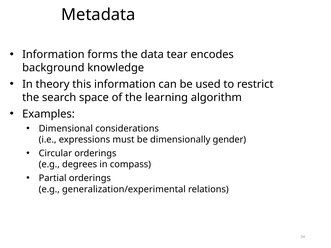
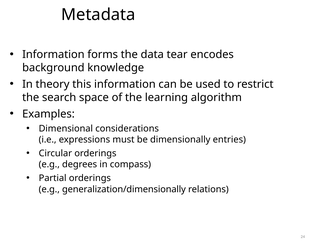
gender: gender -> entries
generalization/experimental: generalization/experimental -> generalization/dimensionally
